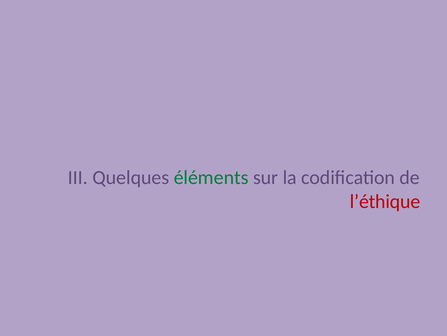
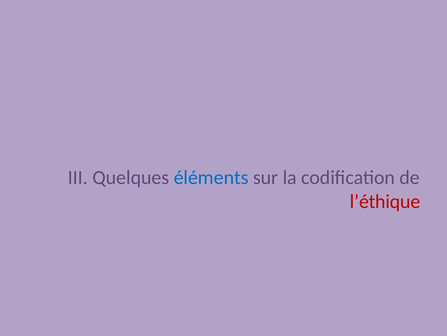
éléments colour: green -> blue
